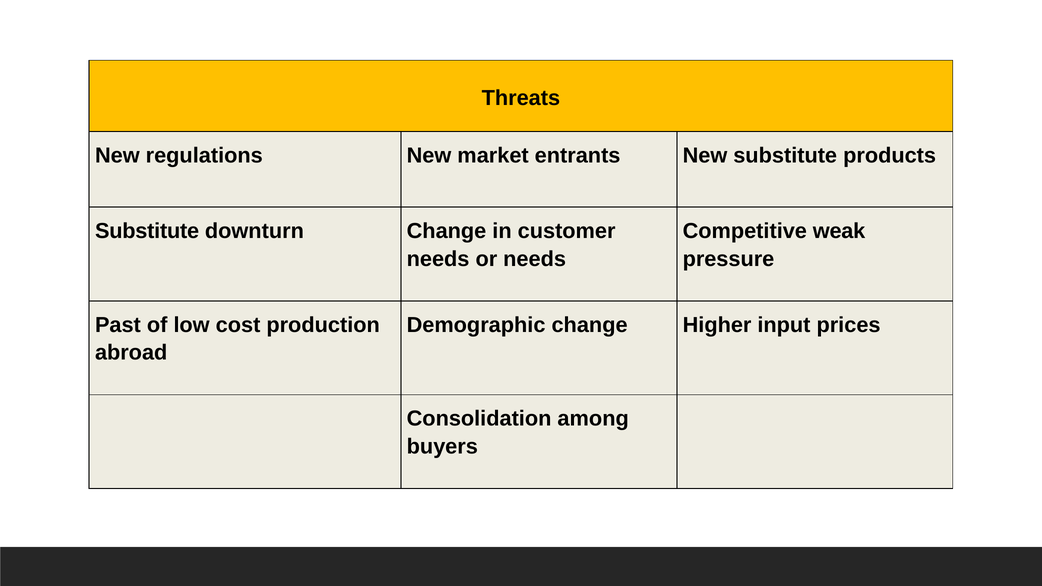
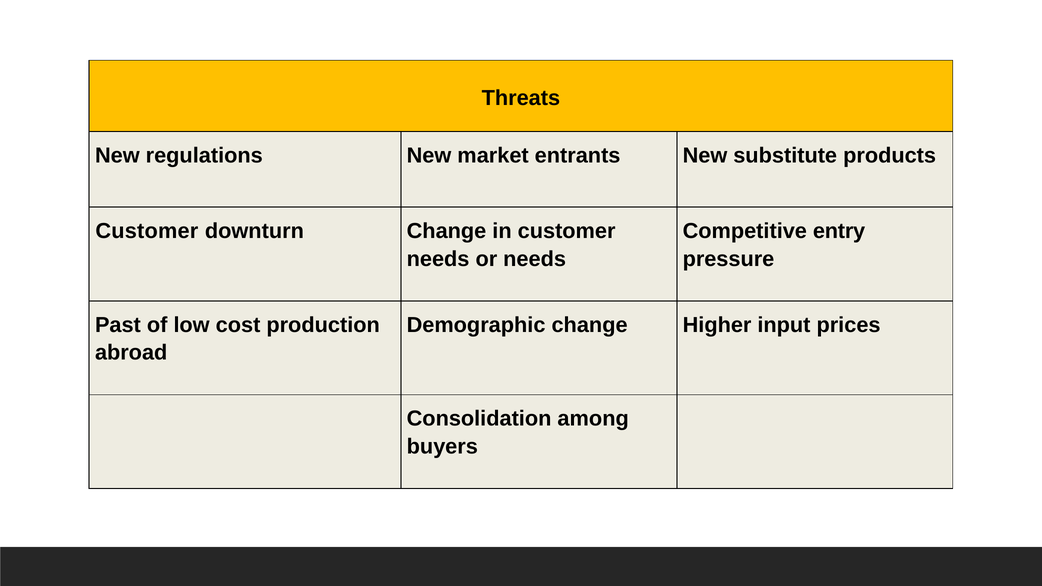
Substitute at (147, 231): Substitute -> Customer
weak: weak -> entry
